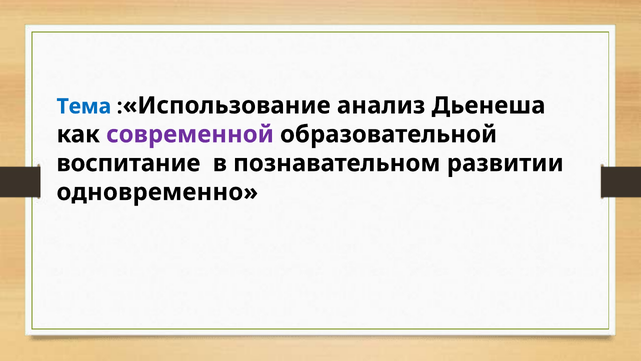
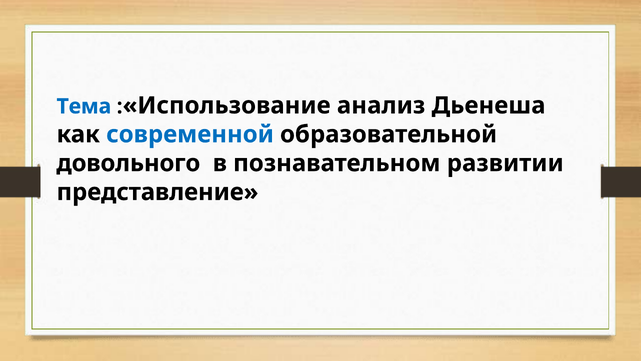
современной colour: purple -> blue
воспитание: воспитание -> довольного
одновременно: одновременно -> представление
